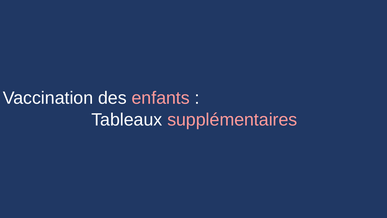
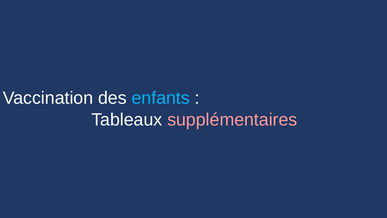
enfants colour: pink -> light blue
